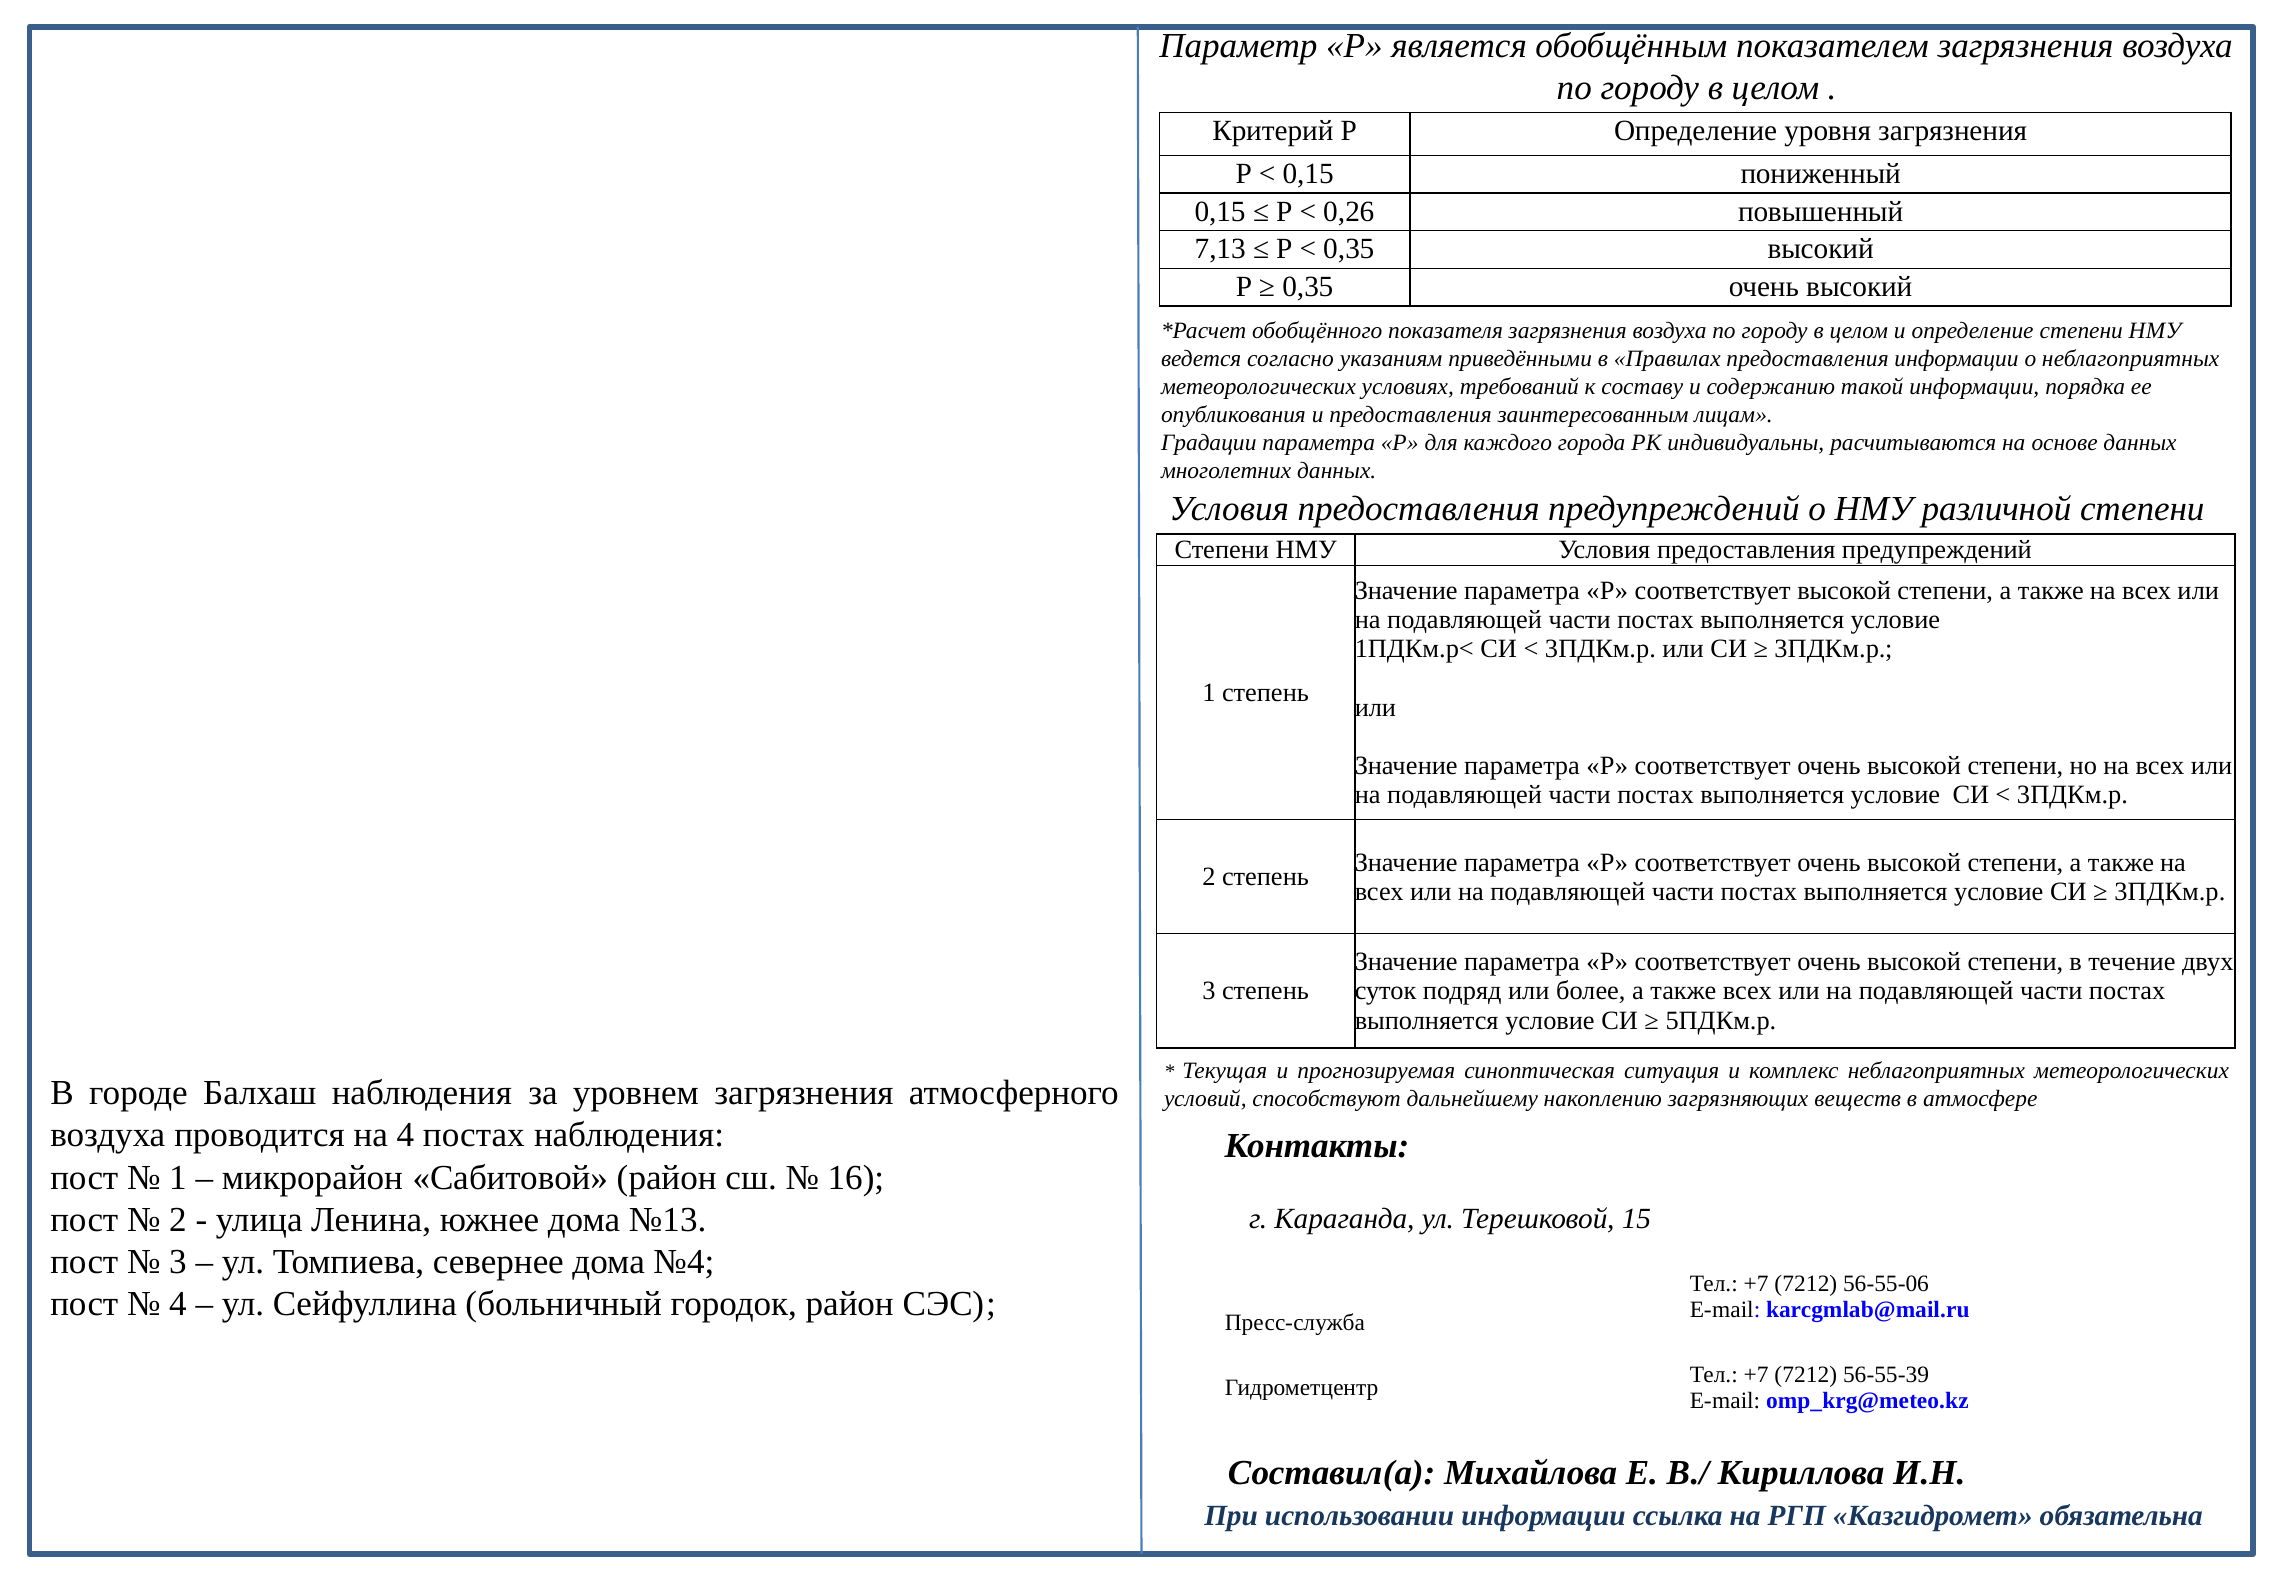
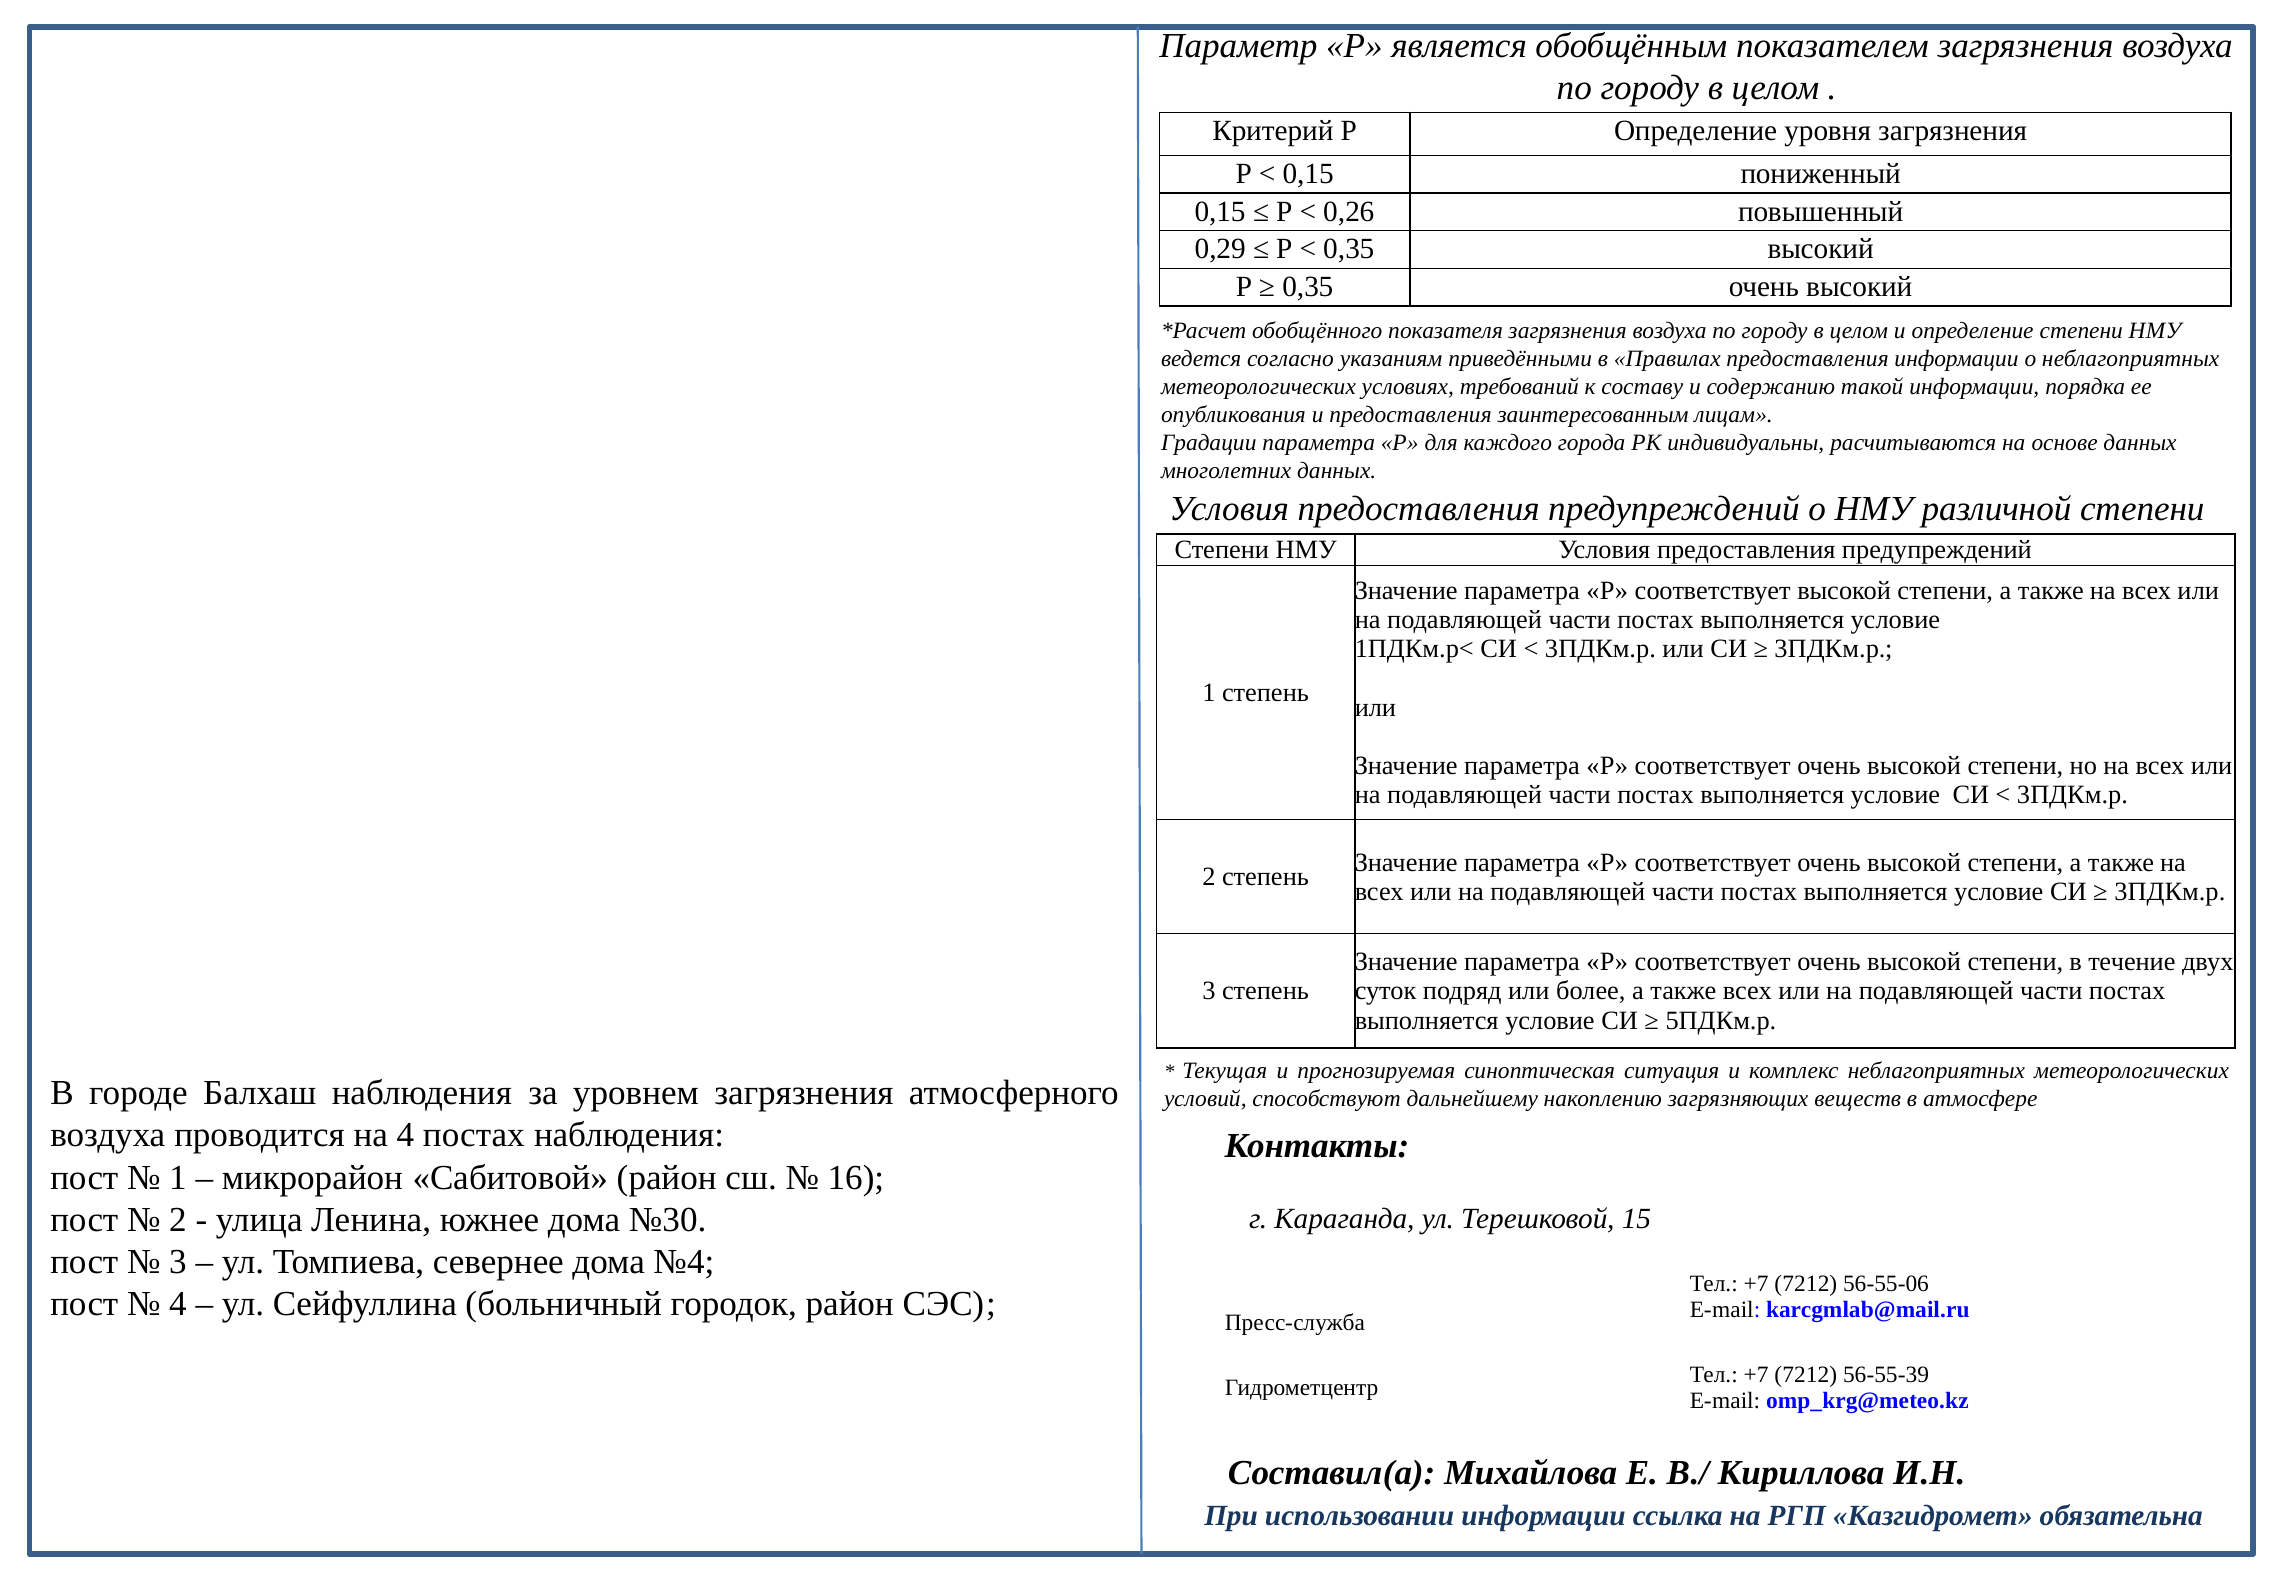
7,13: 7,13 -> 0,29
№13: №13 -> №30
